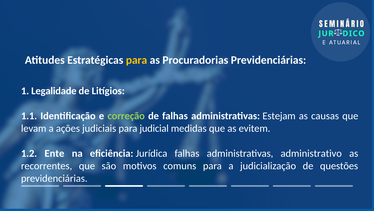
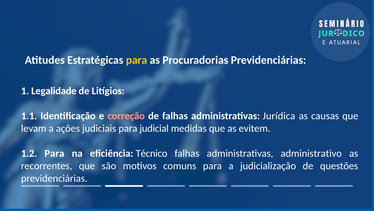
correção colour: light green -> pink
Estejam: Estejam -> Jurídica
1.2 Ente: Ente -> Para
Jurídica: Jurídica -> Técnico
